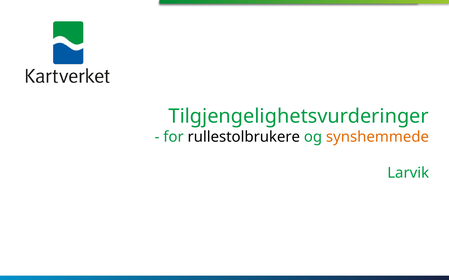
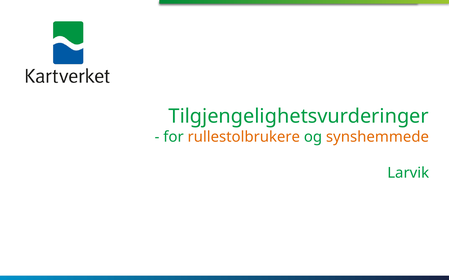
rullestolbrukere colour: black -> orange
